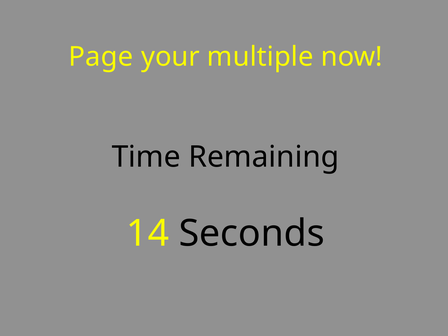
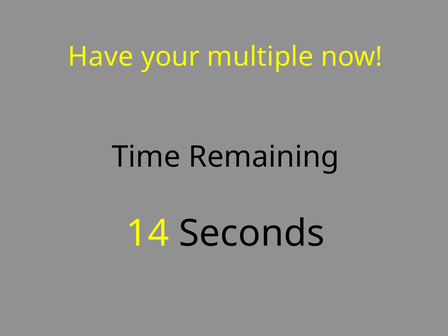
Page: Page -> Have
